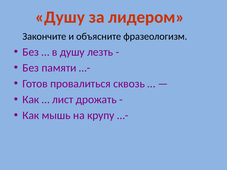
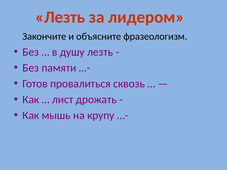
Душу at (60, 17): Душу -> Лезть
